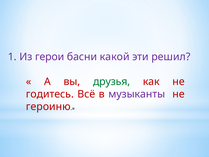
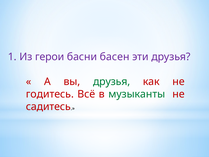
какой: какой -> басен
эти решил: решил -> друзья
музыканты colour: purple -> green
героиню: героиню -> садитесь
